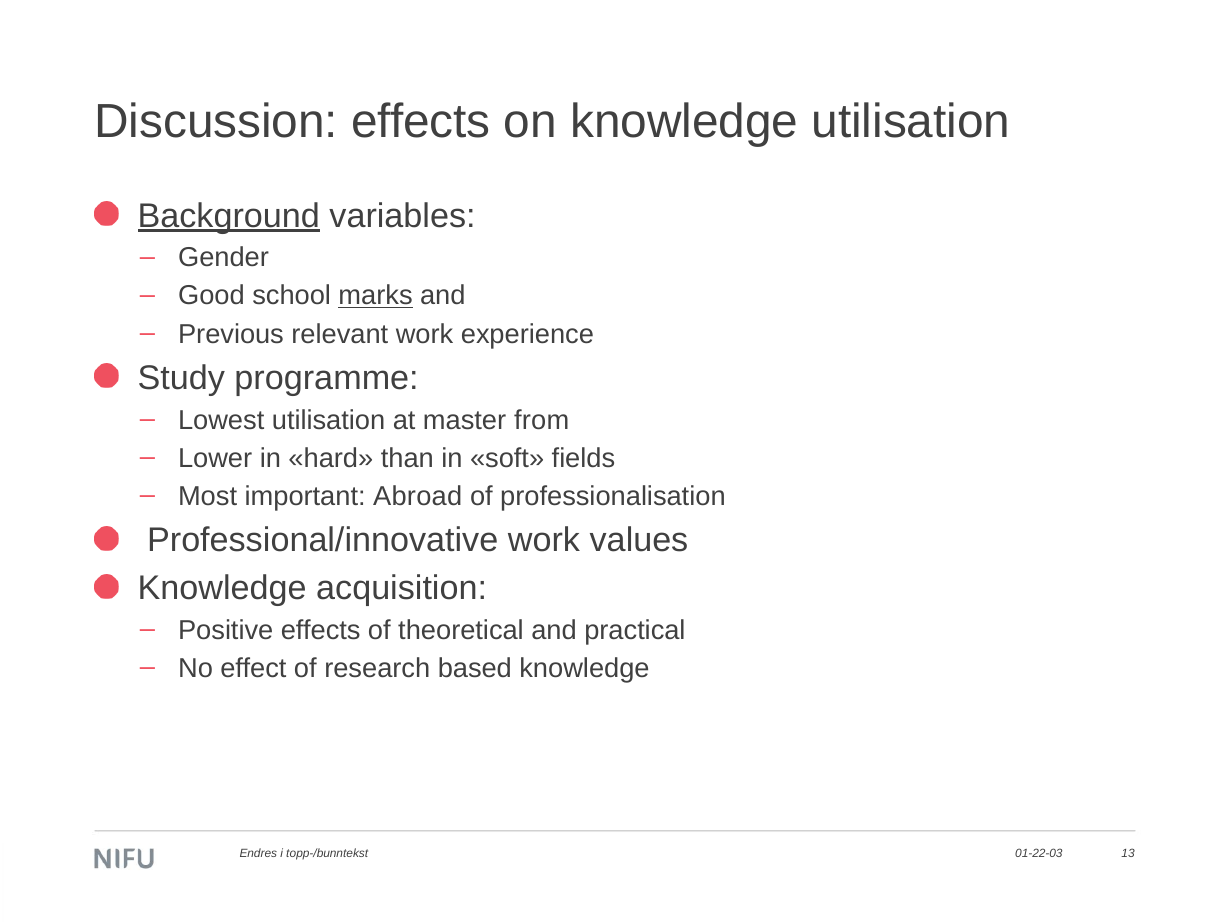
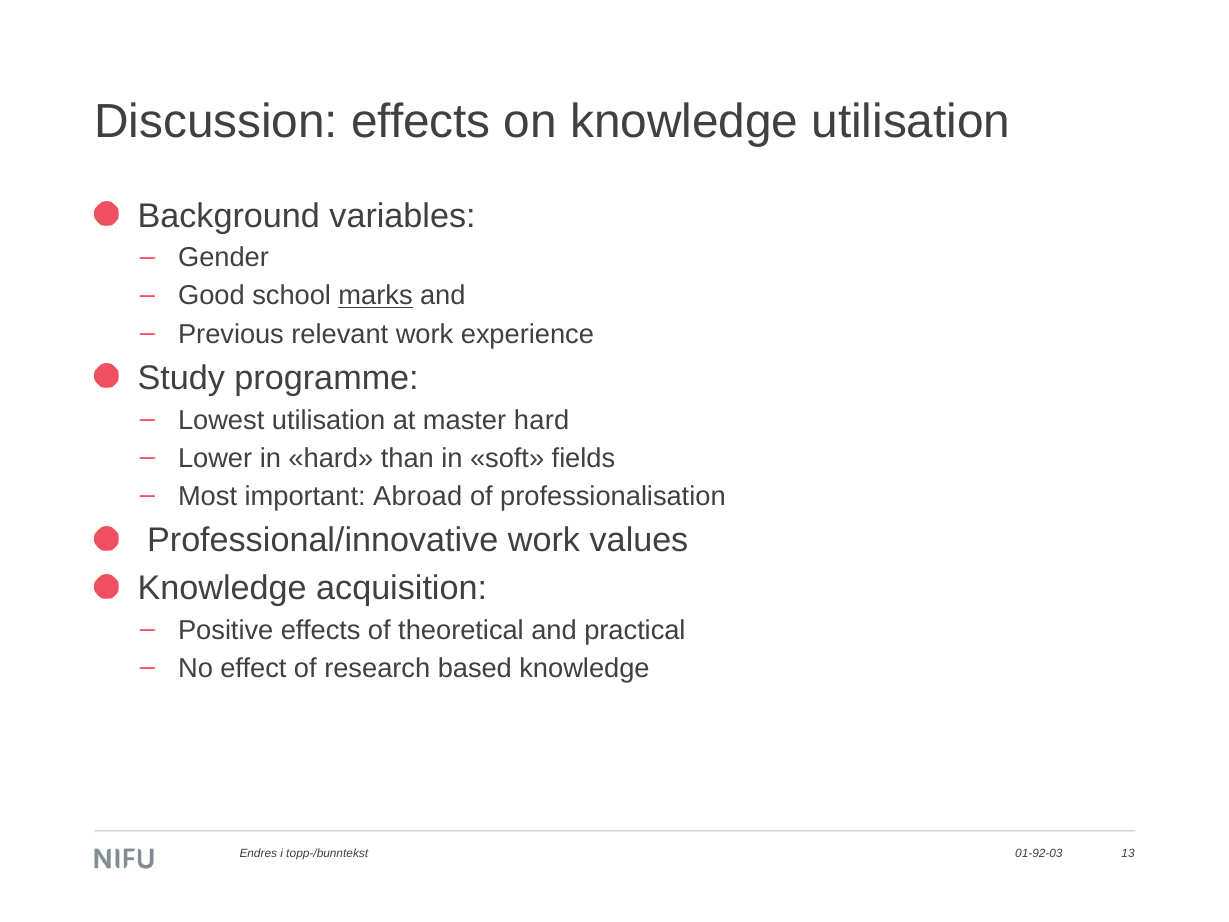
Background underline: present -> none
master from: from -> hard
01-22-03: 01-22-03 -> 01-92-03
